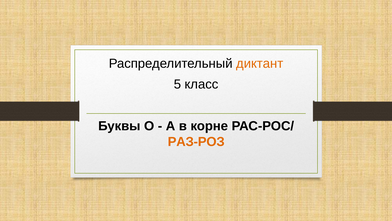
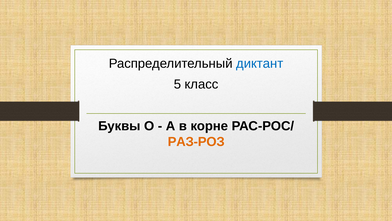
диктант colour: orange -> blue
